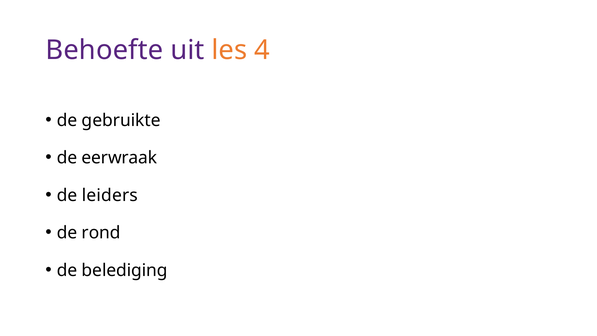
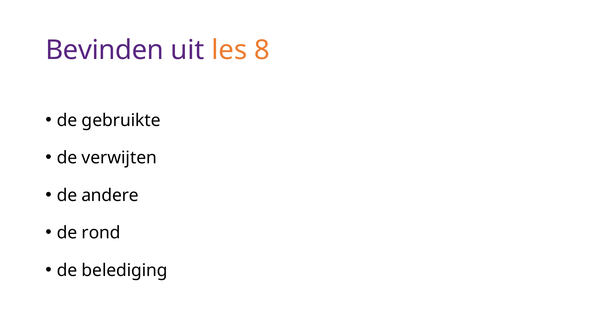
Behoefte: Behoefte -> Bevinden
4: 4 -> 8
eerwraak: eerwraak -> verwijten
leiders: leiders -> andere
